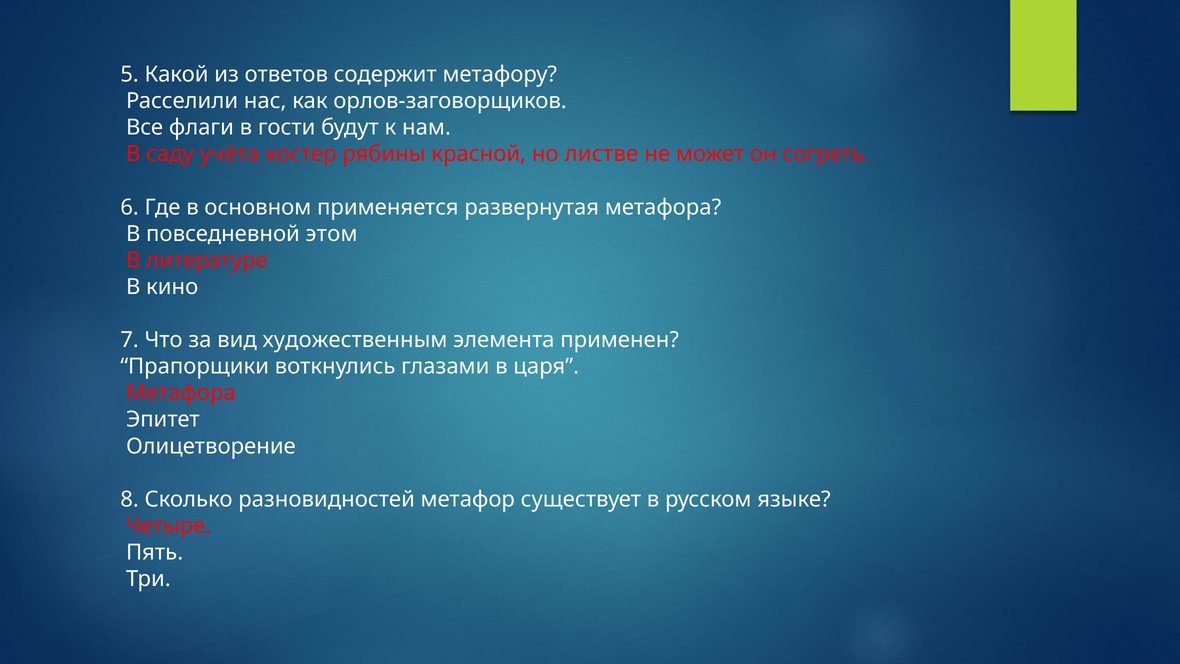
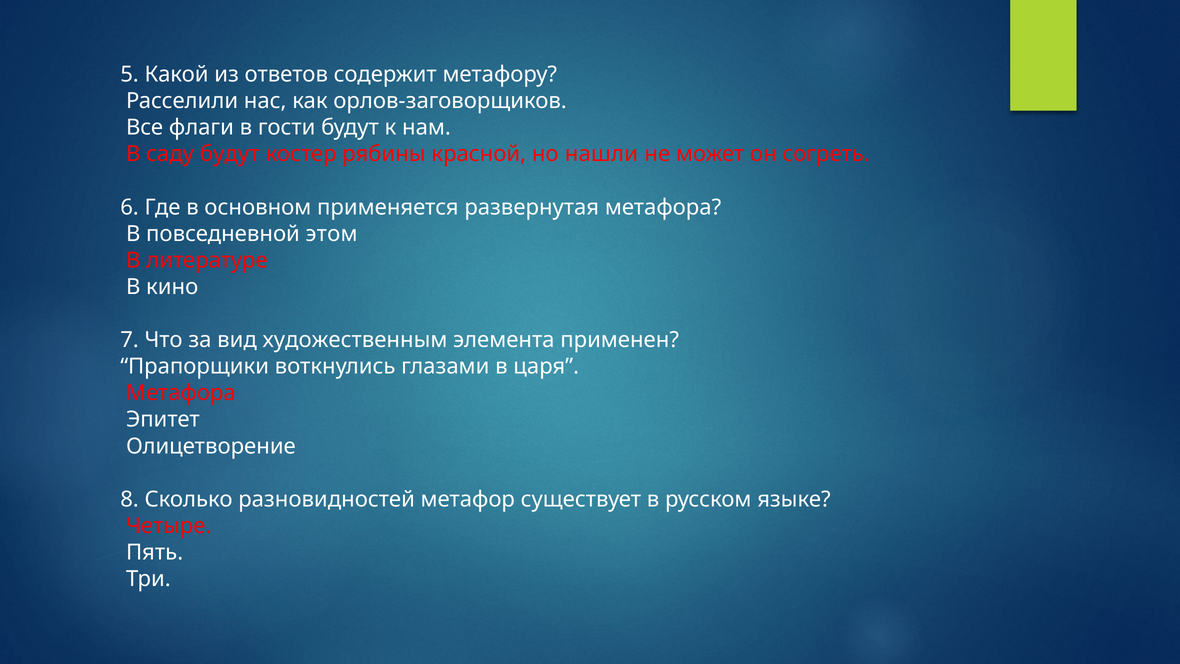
саду учёта: учёта -> будут
листве: листве -> нашли
